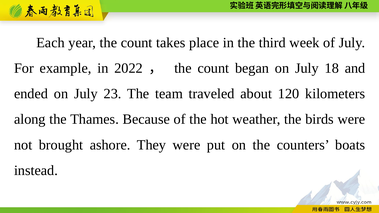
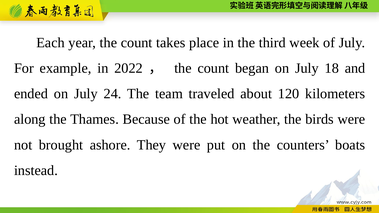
23: 23 -> 24
